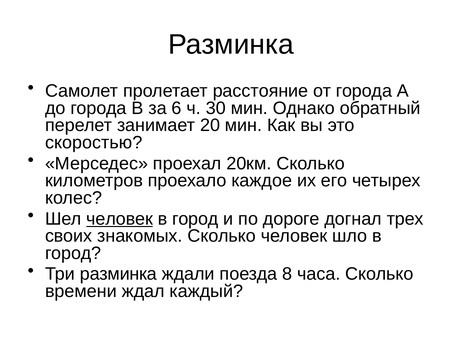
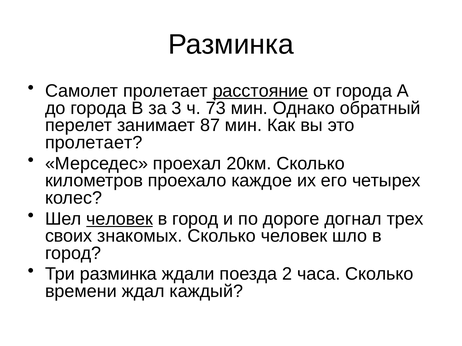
расстояние underline: none -> present
6: 6 -> 3
30: 30 -> 73
20: 20 -> 87
скоростью at (94, 143): скоростью -> пролетает
8: 8 -> 2
